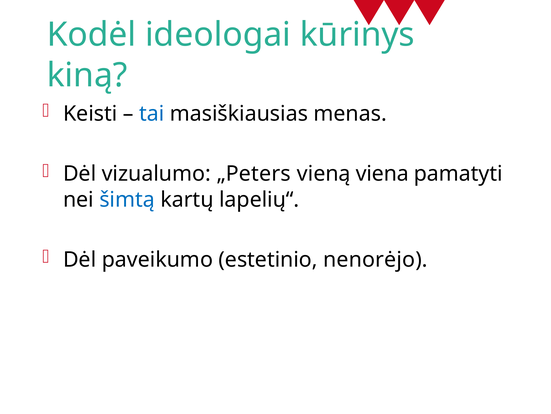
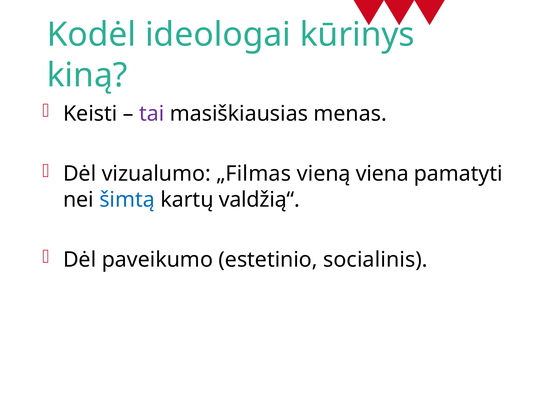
tai colour: blue -> purple
„Peters: „Peters -> „Filmas
lapelių“: lapelių“ -> valdžią“
nenorėjo: nenorėjo -> socialinis
